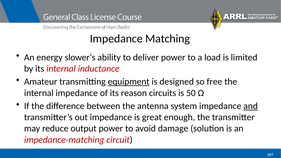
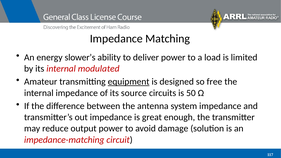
inductance: inductance -> modulated
reason: reason -> source
and underline: present -> none
